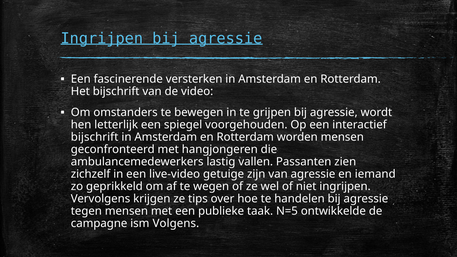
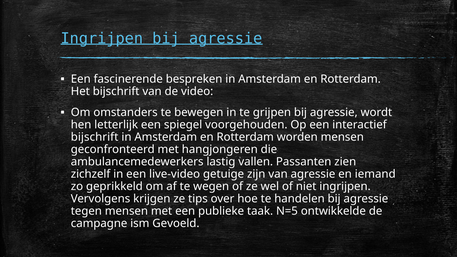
versterken: versterken -> bespreken
Volgens: Volgens -> Gevoeld
